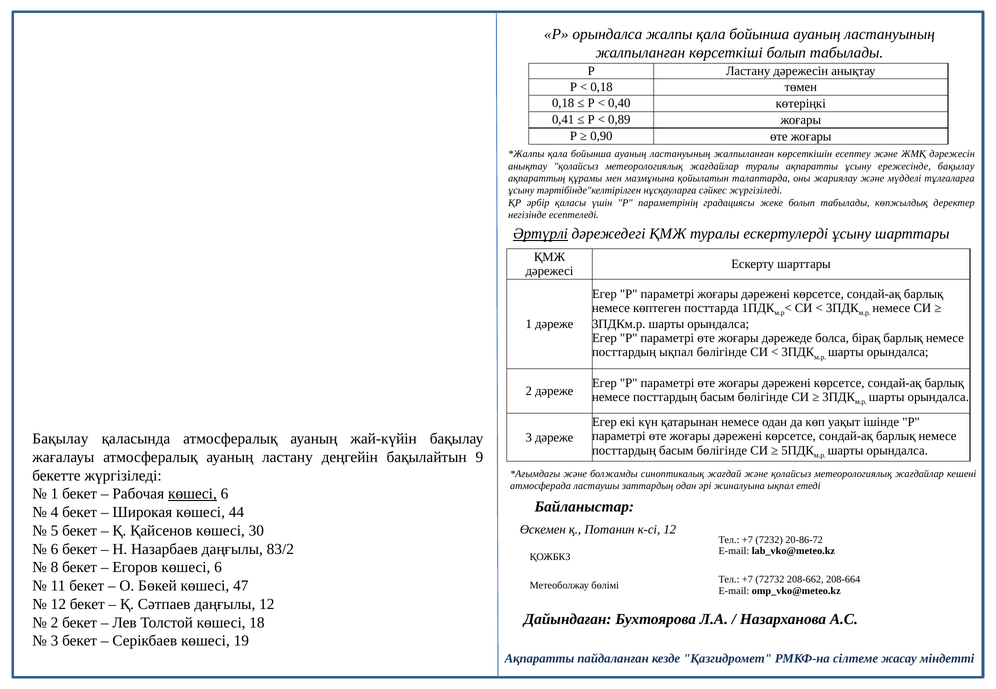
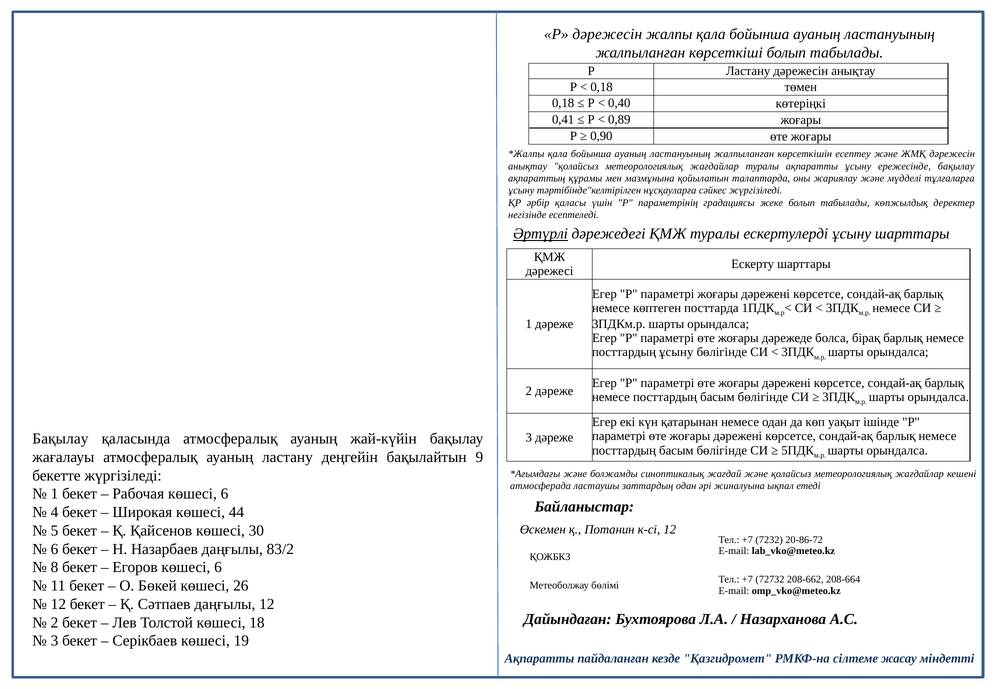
Р орындалса: орындалса -> дәрежесін
посттардың ықпал: ықпал -> ұсыну
көшесі at (192, 494) underline: present -> none
47: 47 -> 26
